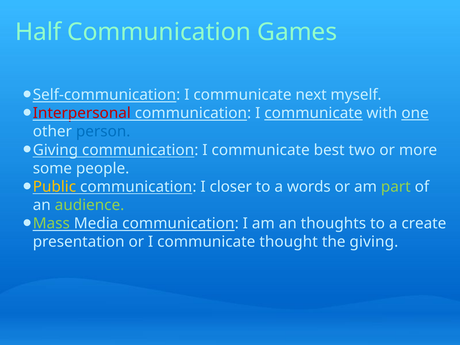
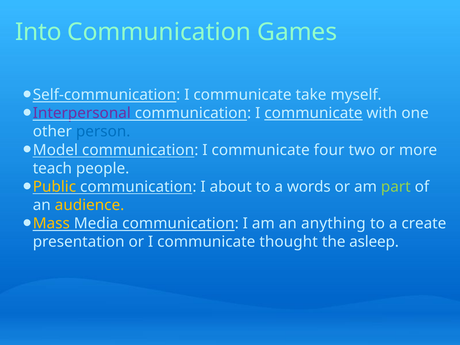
Half: Half -> Into
next: next -> take
Interpersonal colour: red -> purple
one underline: present -> none
Giving at (55, 150): Giving -> Model
best: best -> four
some: some -> teach
closer: closer -> about
audience colour: light green -> yellow
Mass colour: light green -> yellow
thoughts: thoughts -> anything
the giving: giving -> asleep
